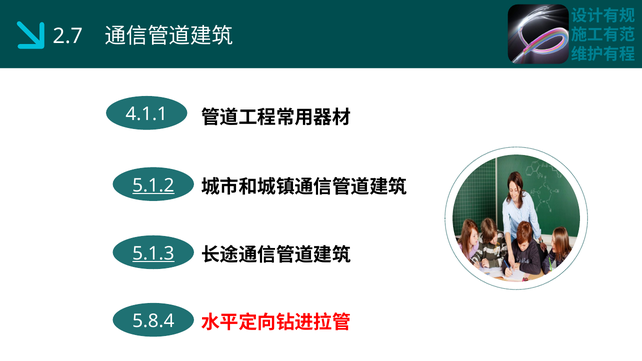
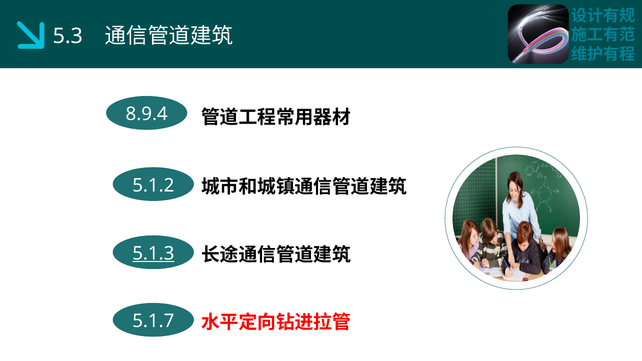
2.7: 2.7 -> 5.3
4.1.1: 4.1.1 -> 8.9.4
5.1.2 underline: present -> none
5.8.4: 5.8.4 -> 5.1.7
